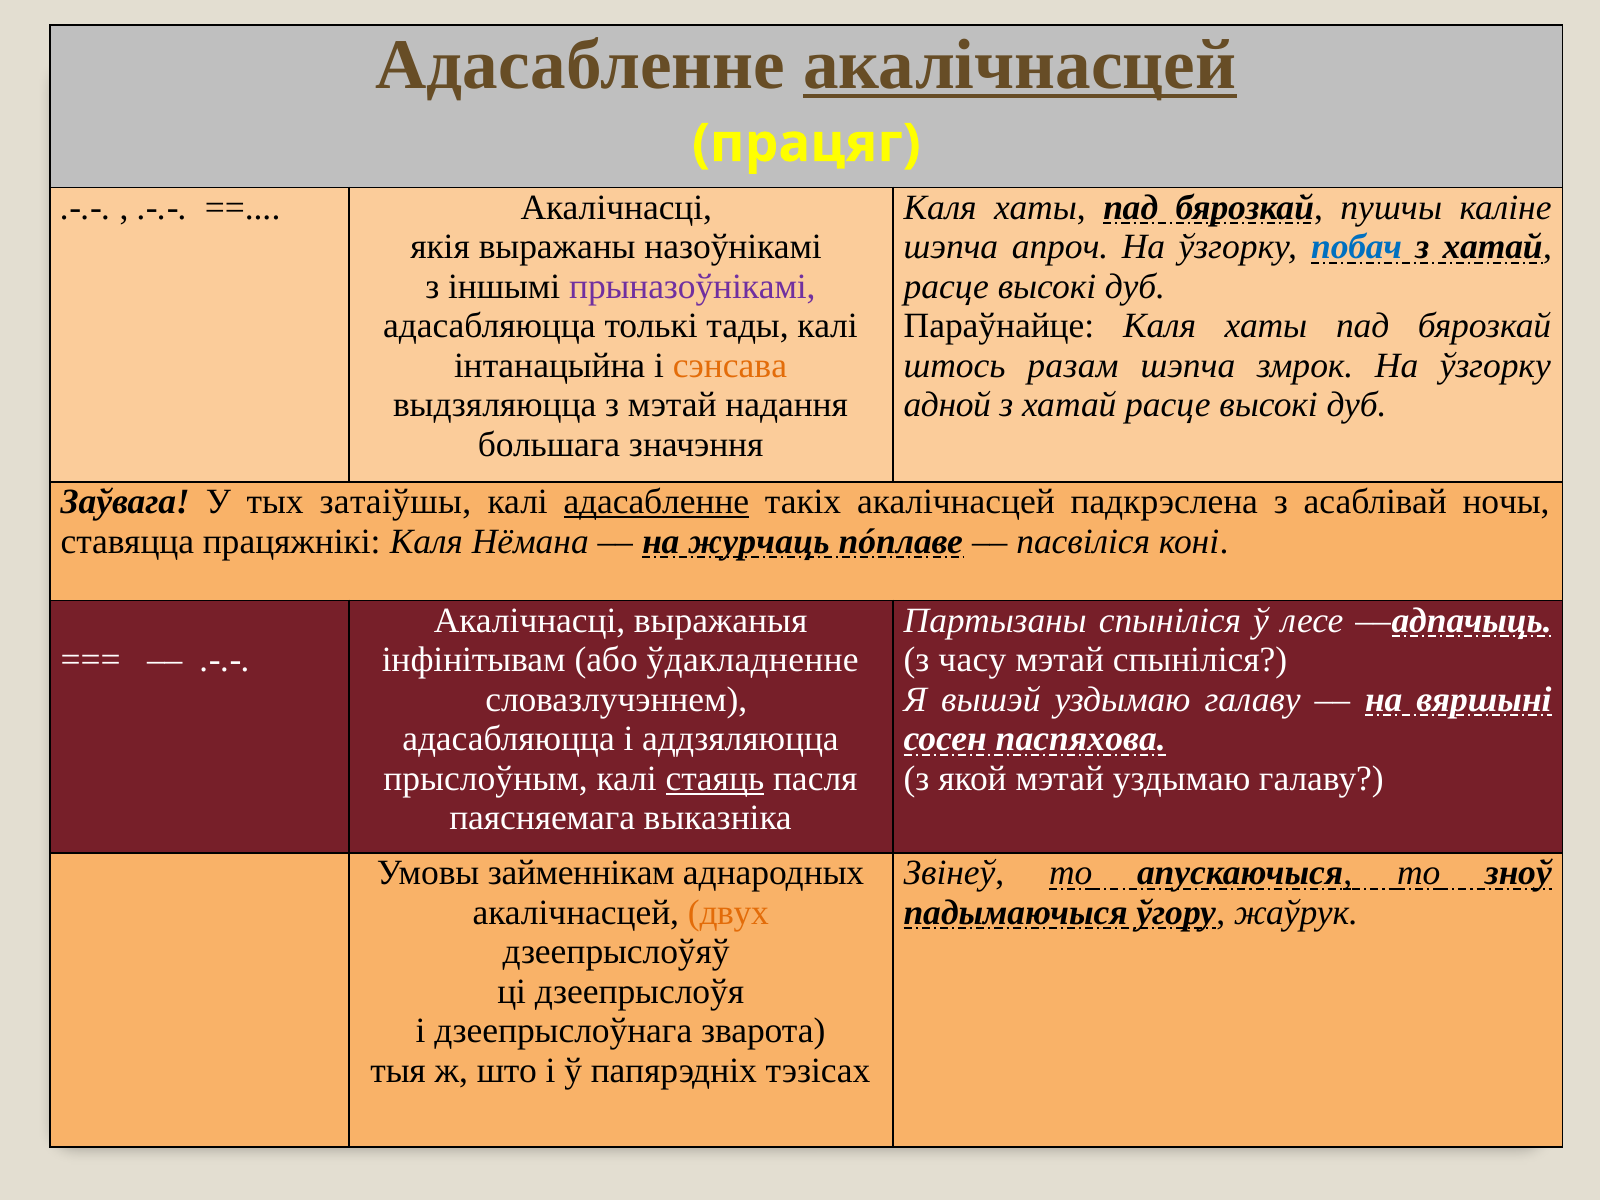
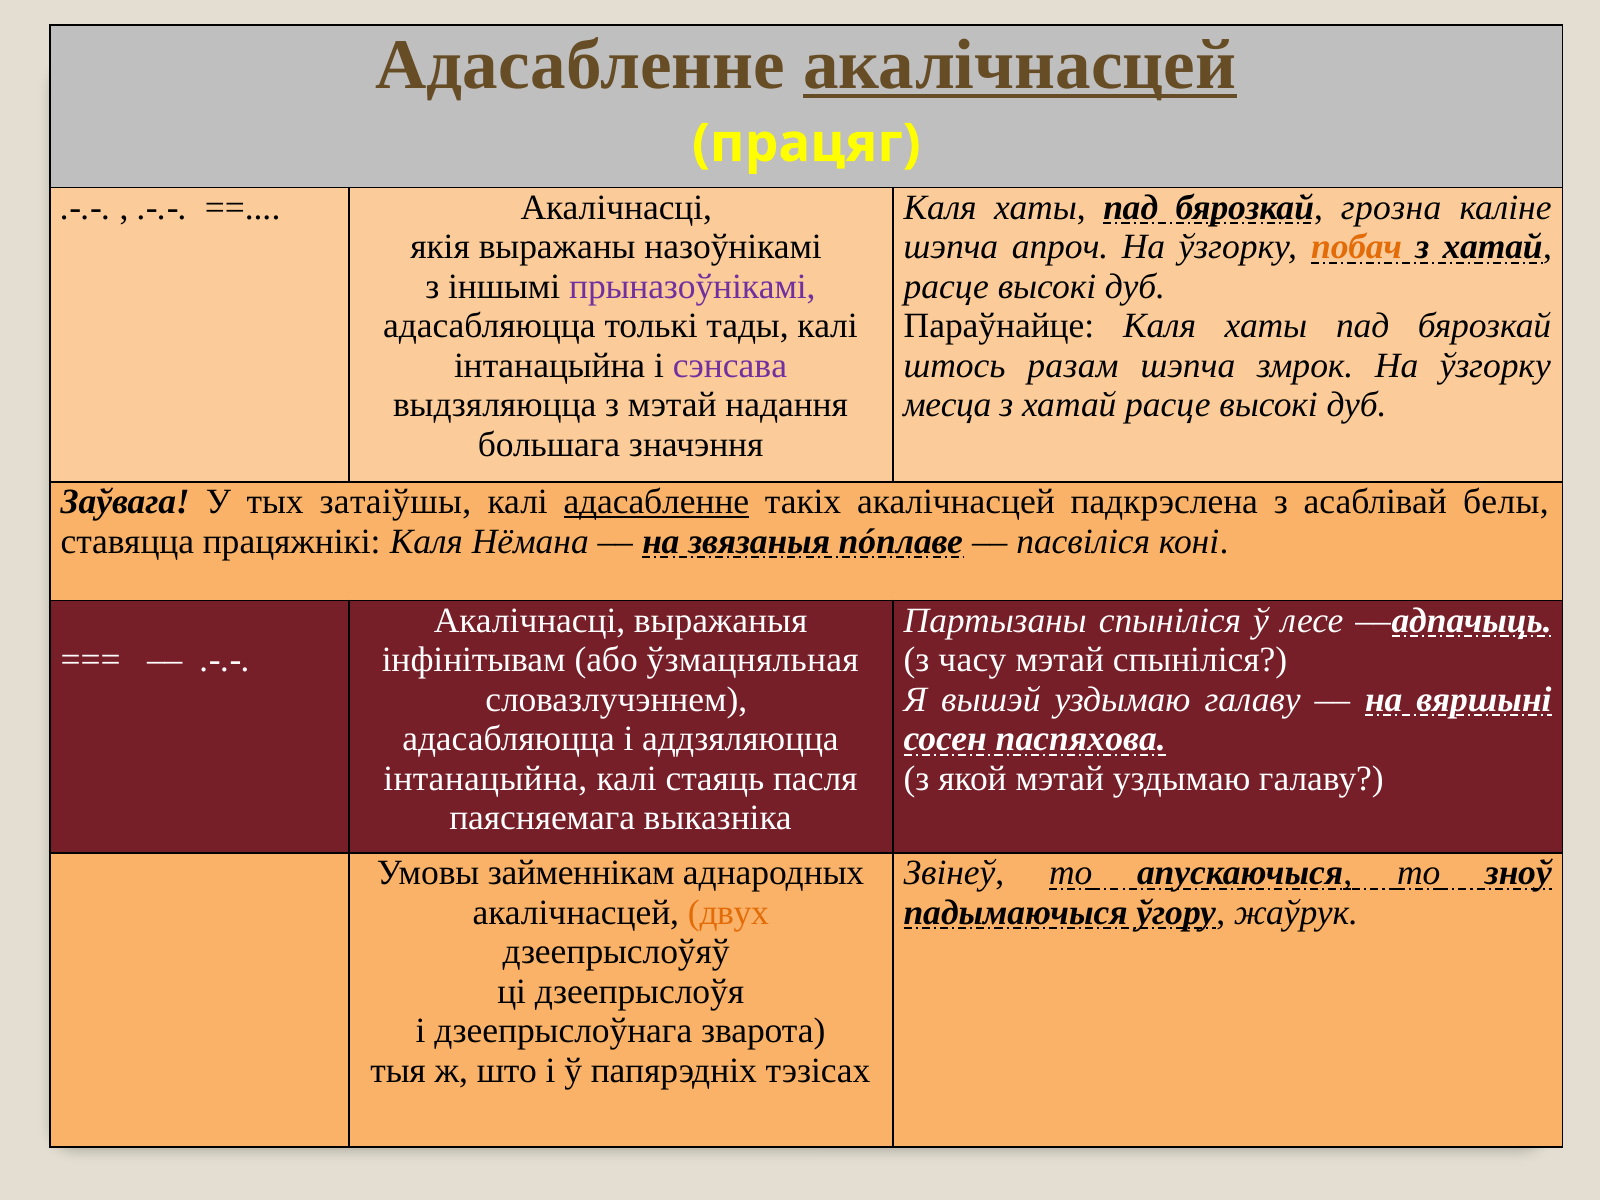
пушчы: пушчы -> грозна
побач colour: blue -> orange
сэнсава colour: orange -> purple
адной: адной -> месца
ночы: ночы -> белы
журчаць: журчаць -> звязаныя
ўдакладненне: ўдакладненне -> ўзмацняльная
прыслоўным at (486, 779): прыслоўным -> інтанацыйна
стаяць underline: present -> none
